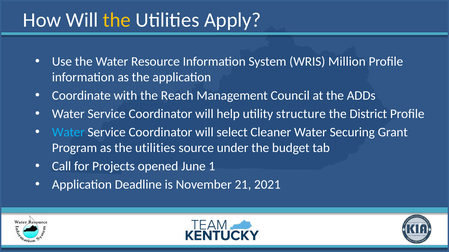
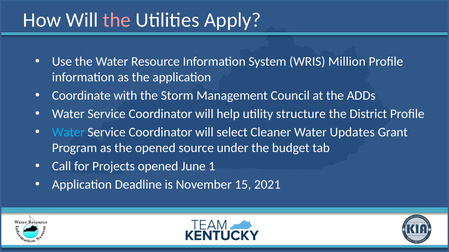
the at (117, 20) colour: yellow -> pink
Reach: Reach -> Storm
Securing: Securing -> Updates
as the utilities: utilities -> opened
21: 21 -> 15
